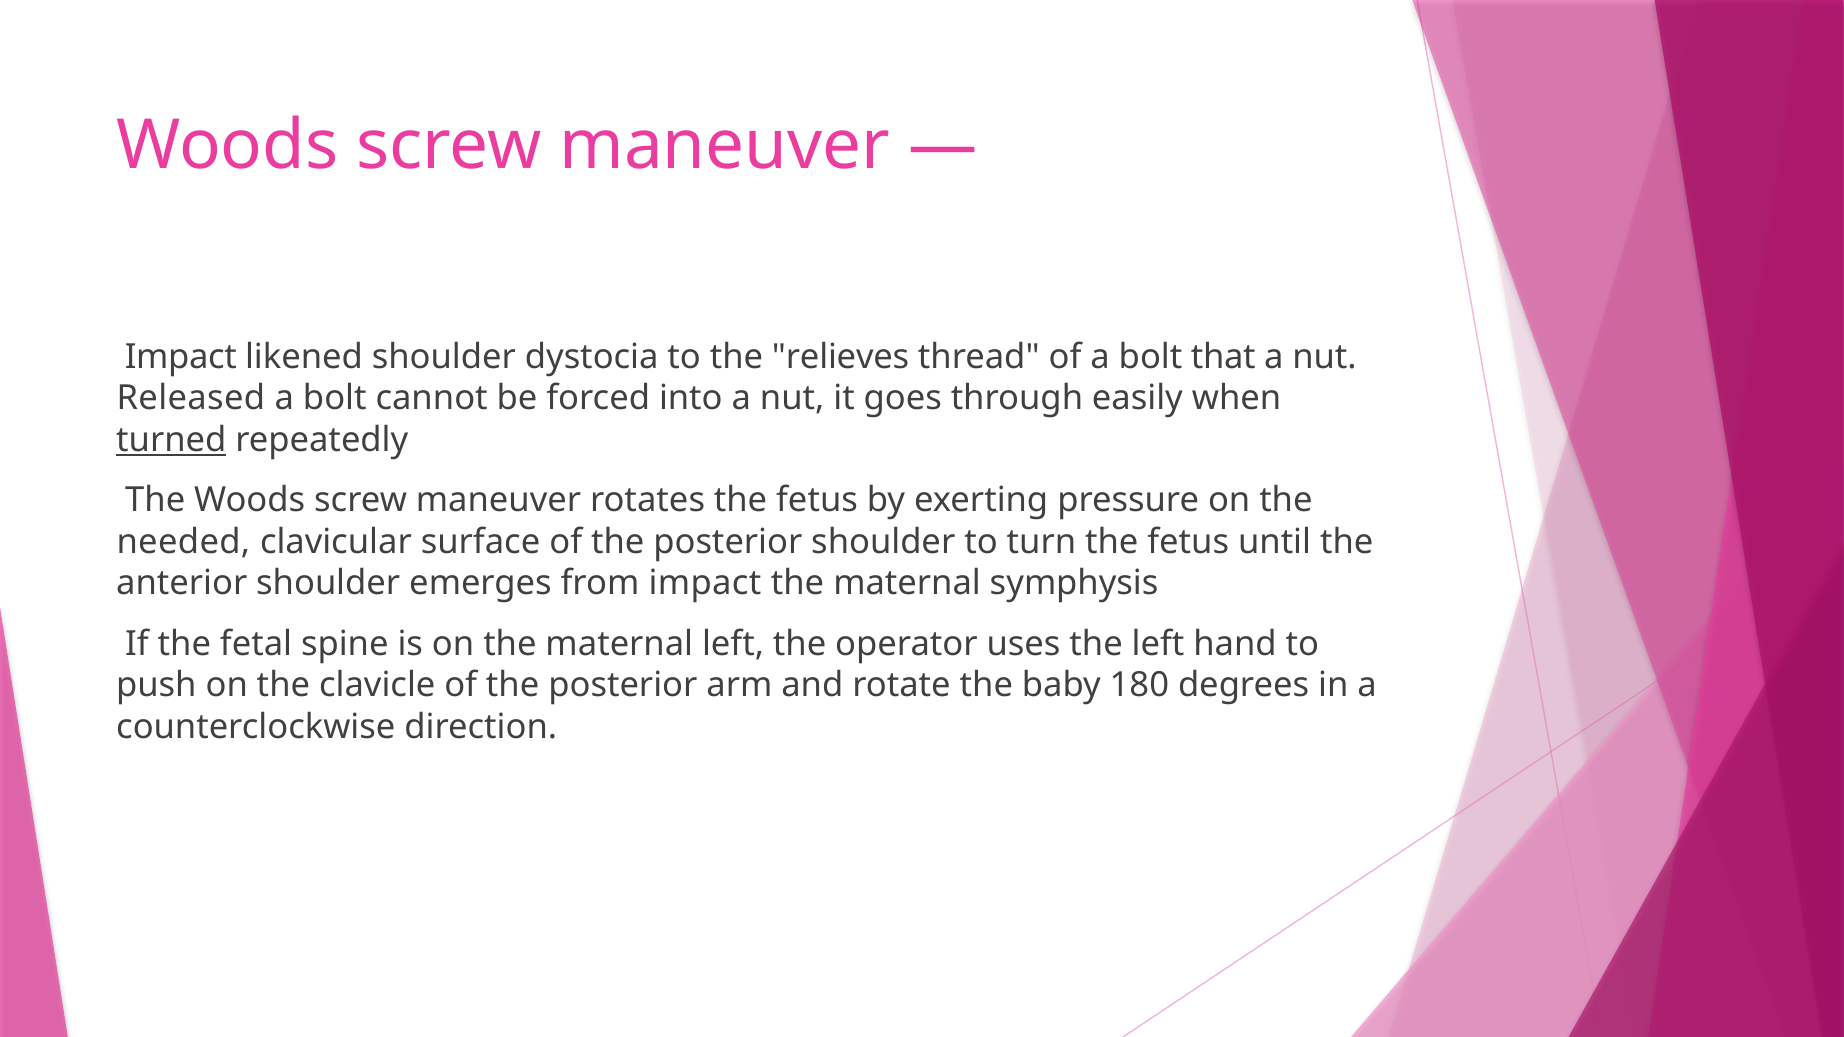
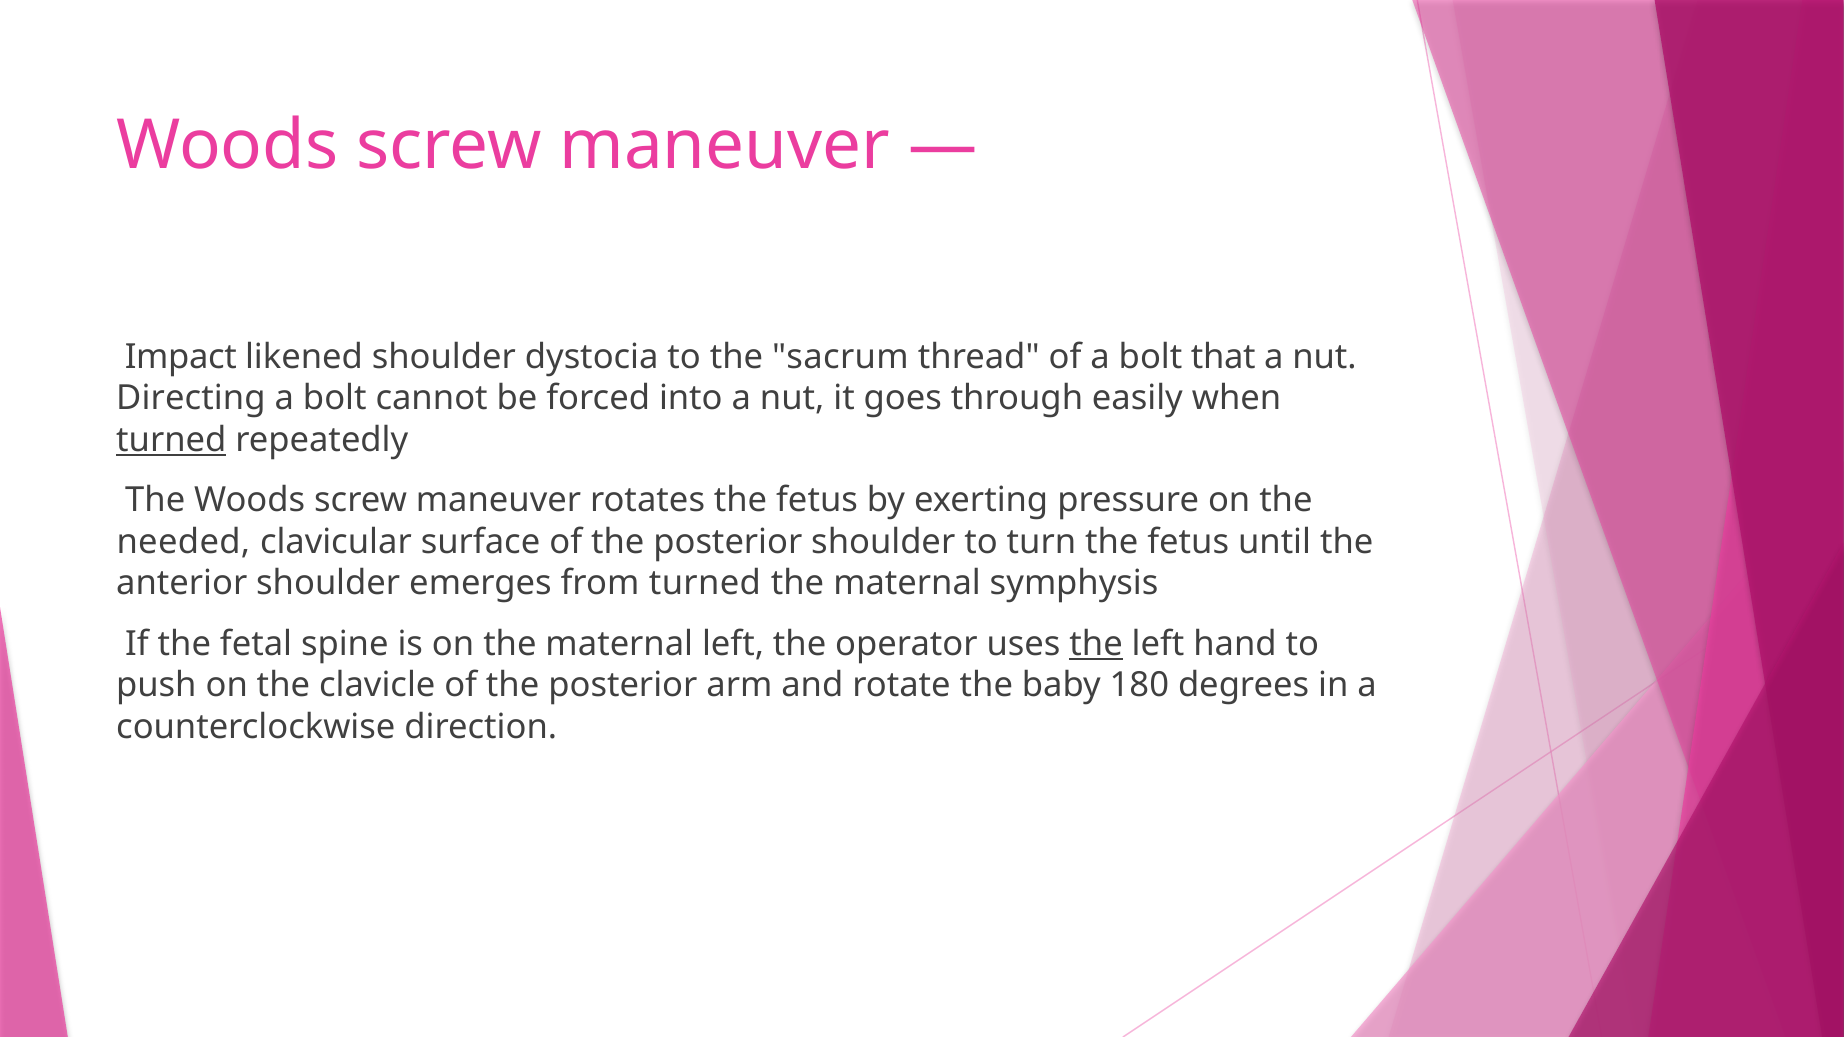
relieves: relieves -> sacrum
Released: Released -> Directing
from impact: impact -> turned
the at (1096, 644) underline: none -> present
